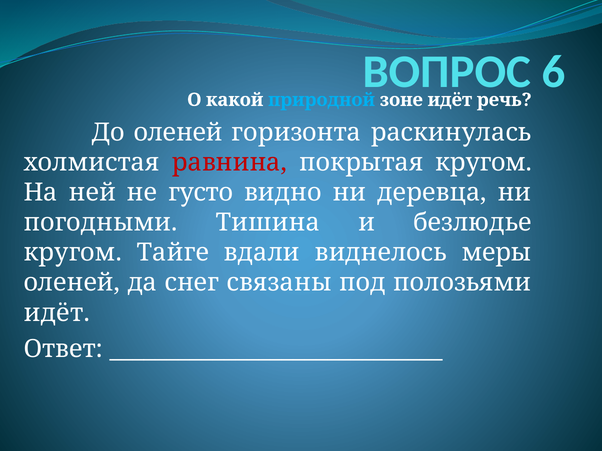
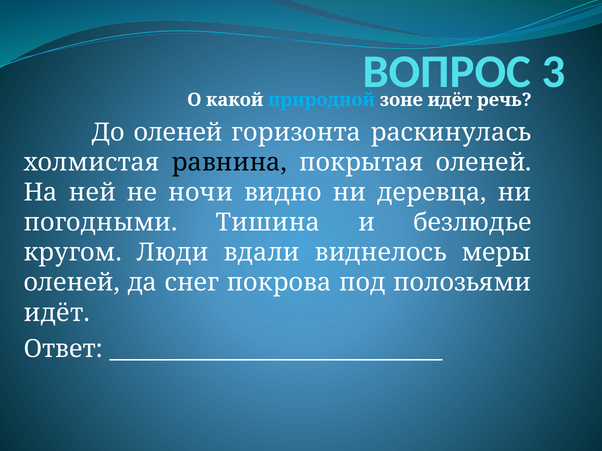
6: 6 -> 3
равнина colour: red -> black
покрытая кругом: кругом -> оленей
густо: густо -> ночи
Тайге: Тайге -> Люди
связаны: связаны -> покрова
